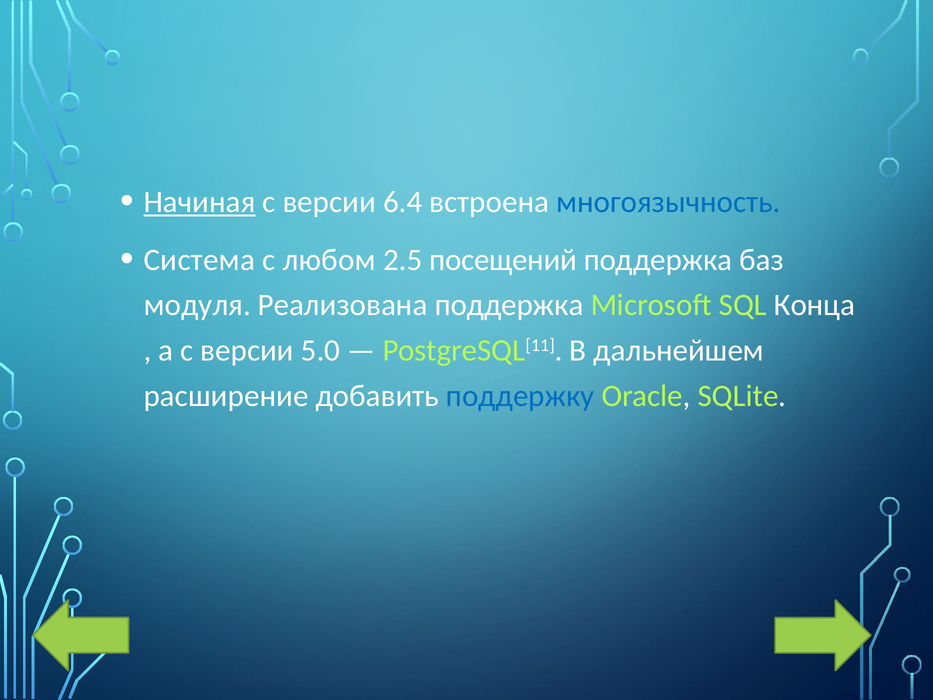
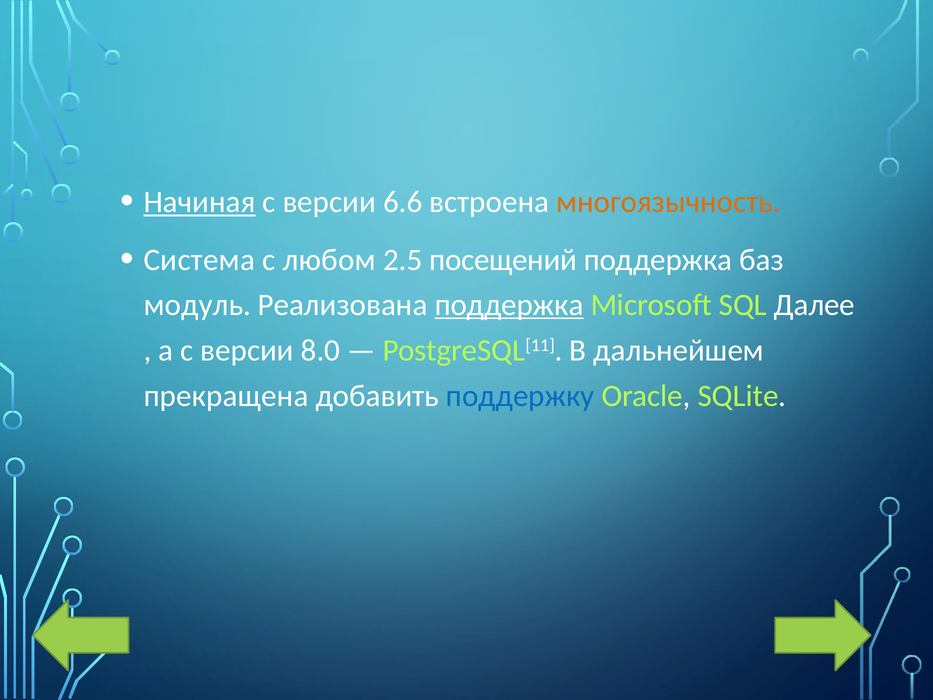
6.4: 6.4 -> 6.6
многоязычность colour: blue -> orange
модуля: модуля -> модуль
поддержка at (509, 305) underline: none -> present
Конца: Конца -> Далее
5.0: 5.0 -> 8.0
расширение: расширение -> прекращена
